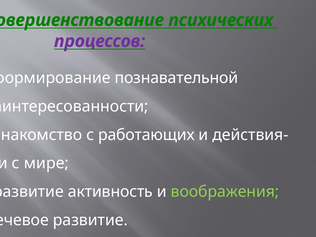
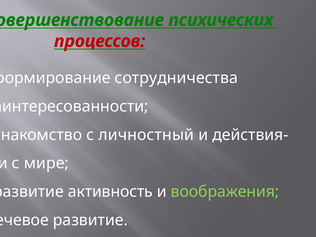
процессов colour: purple -> red
познавательной: познавательной -> сотрудничества
работающих: работающих -> личностный
